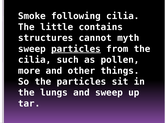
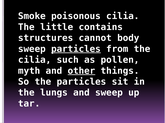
following: following -> poisonous
myth: myth -> body
more: more -> myth
other underline: none -> present
